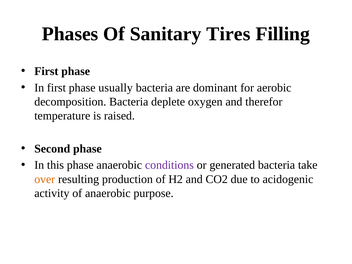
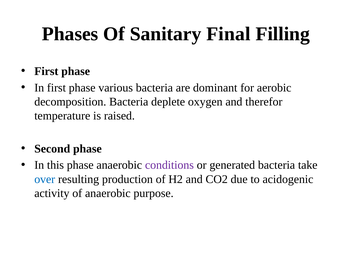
Tires: Tires -> Final
usually: usually -> various
over colour: orange -> blue
